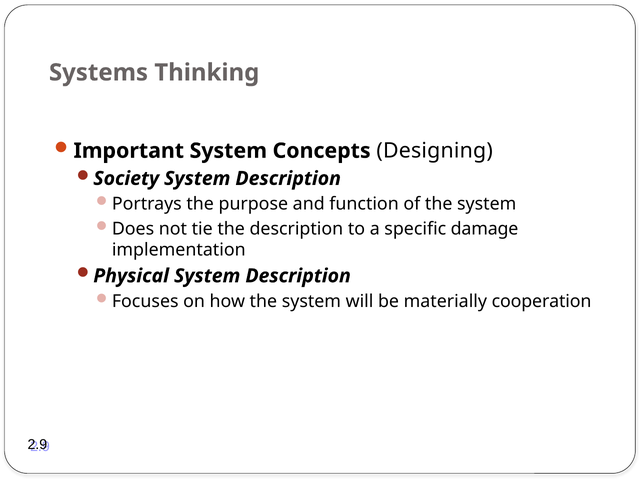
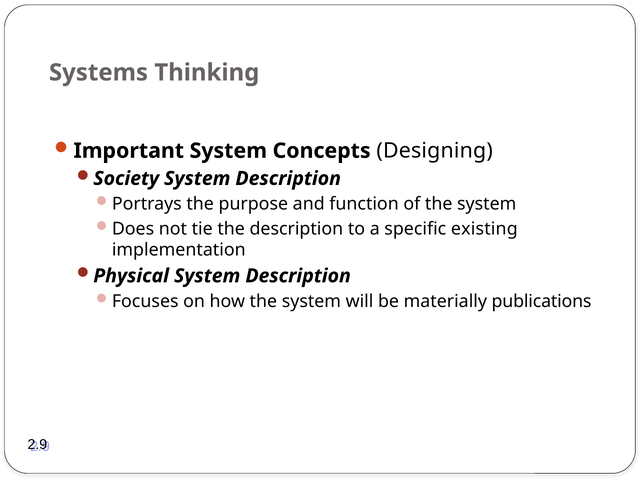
damage: damage -> existing
cooperation: cooperation -> publications
